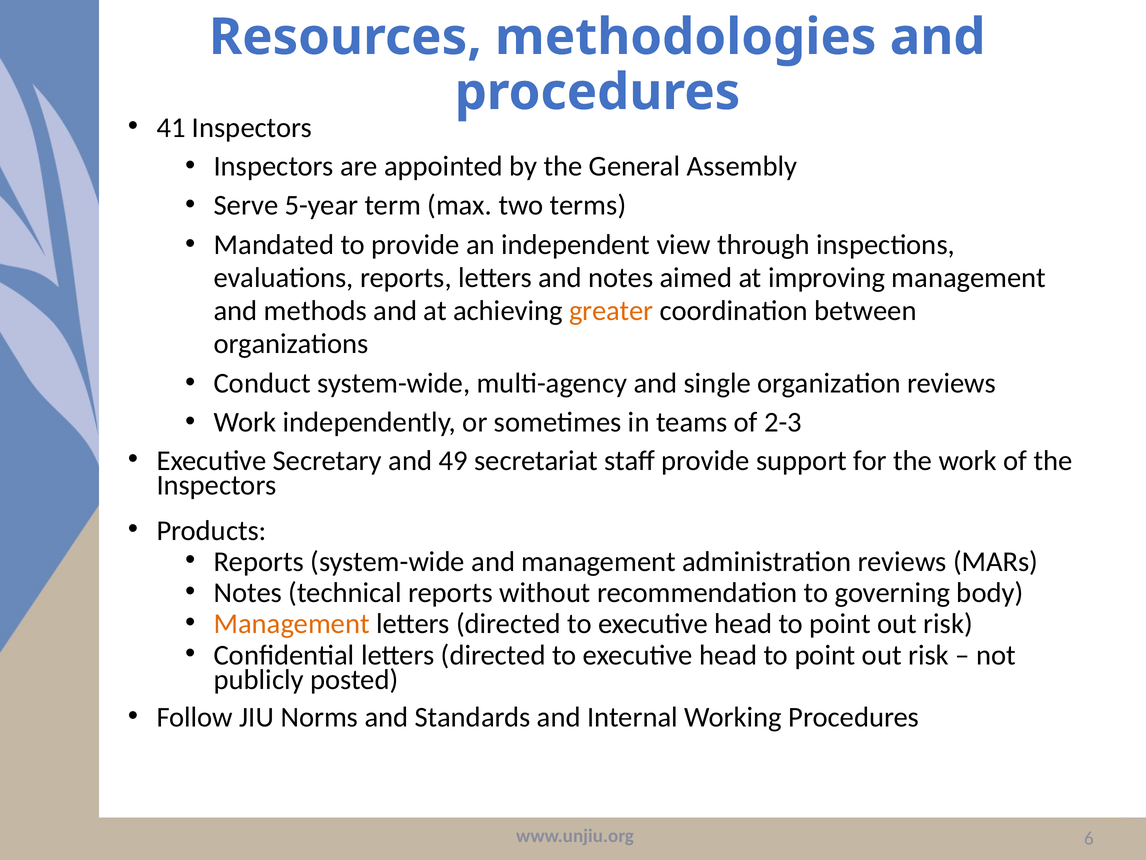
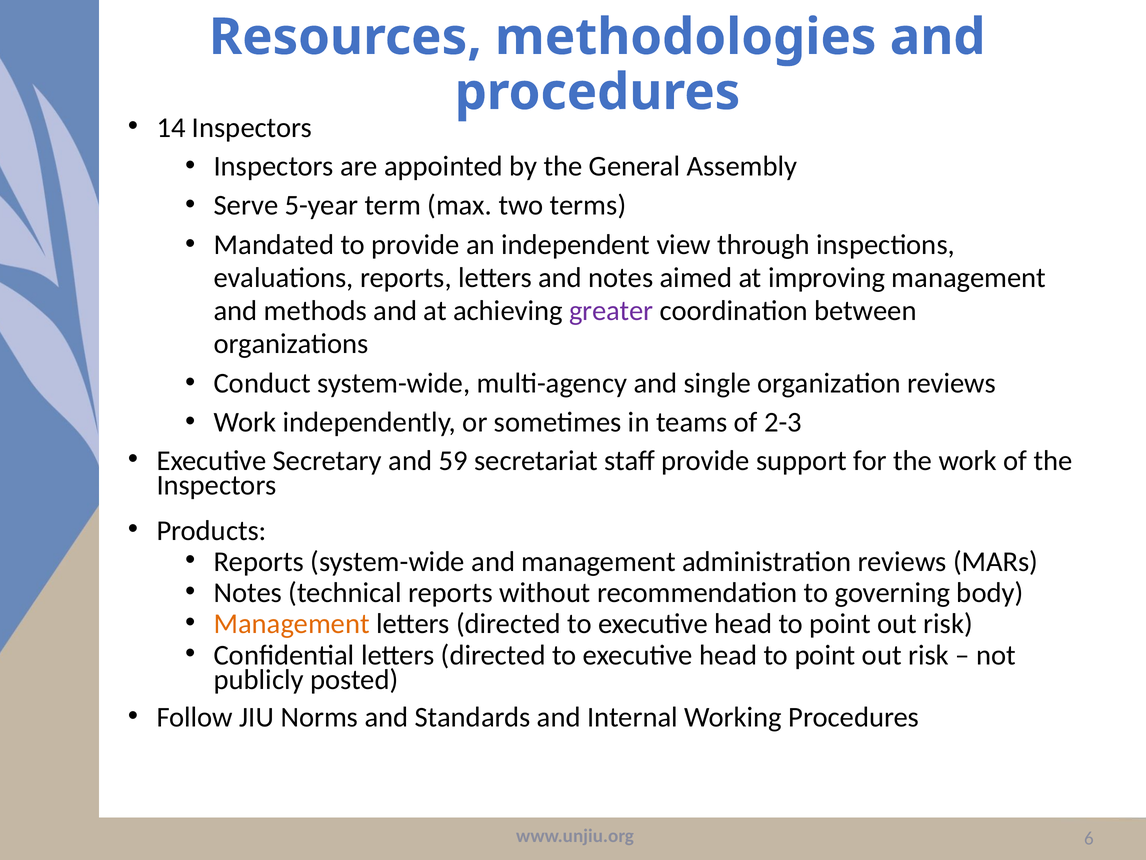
41: 41 -> 14
greater colour: orange -> purple
49: 49 -> 59
